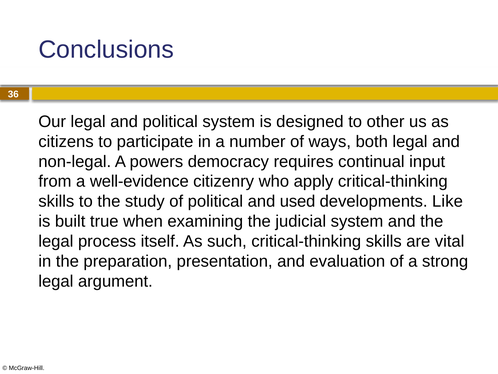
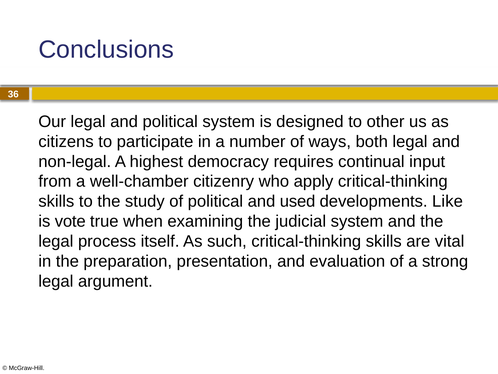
powers: powers -> highest
well-evidence: well-evidence -> well-chamber
built: built -> vote
